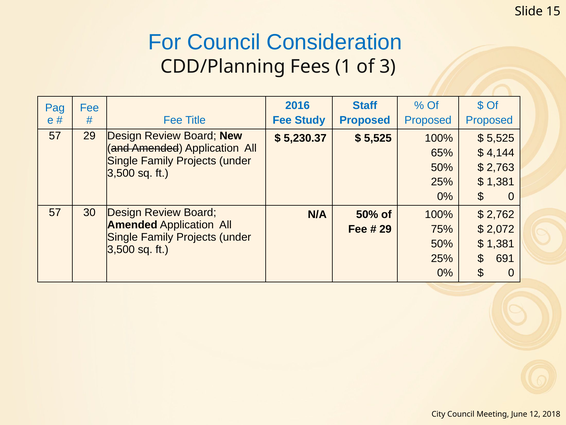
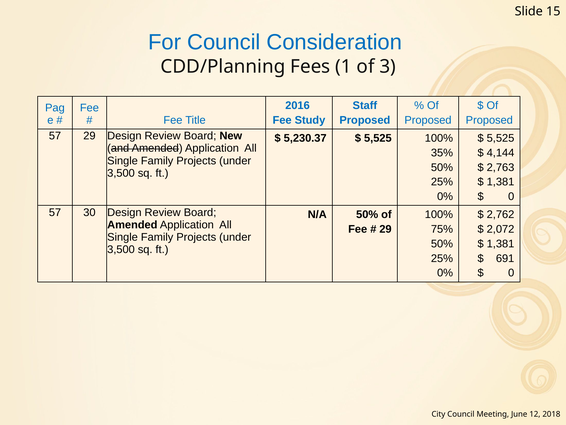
65%: 65% -> 35%
